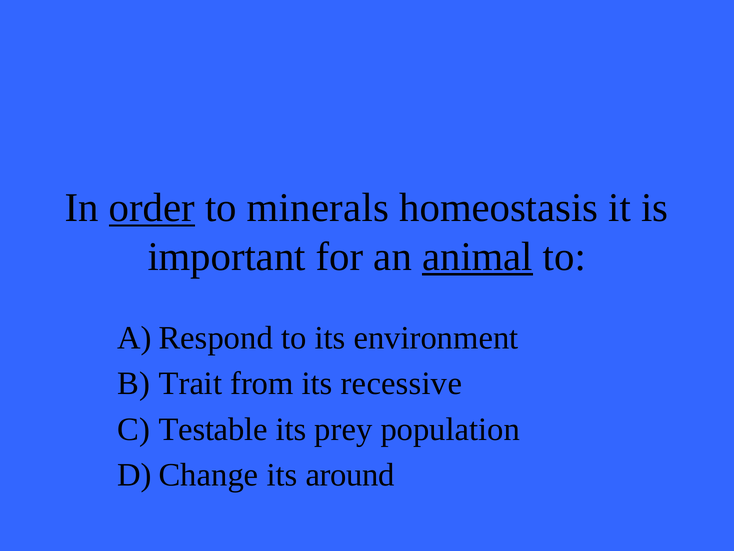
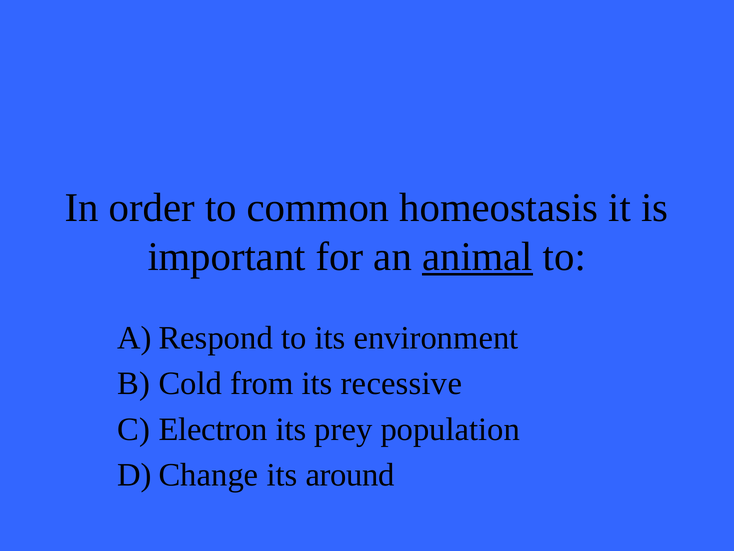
order underline: present -> none
minerals: minerals -> common
Trait: Trait -> Cold
Testable: Testable -> Electron
